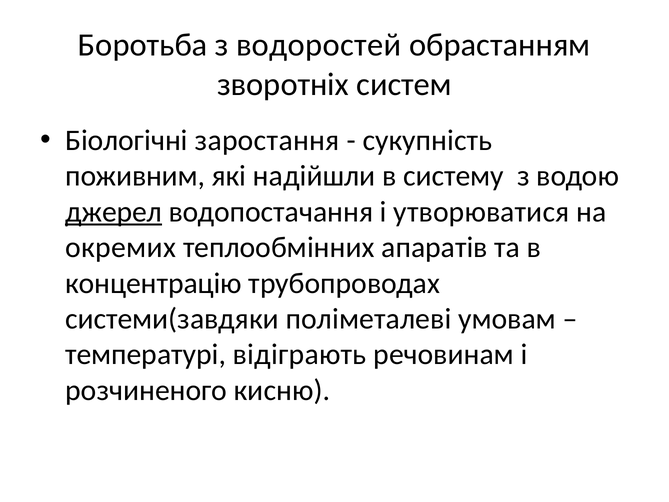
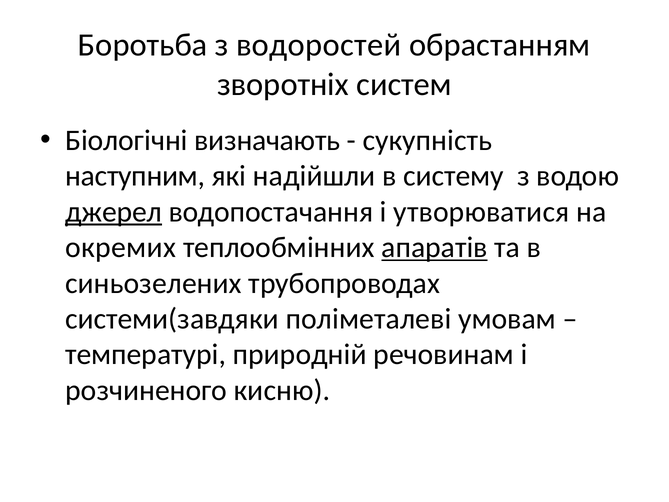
заростання: заростання -> визначають
поживним: поживним -> наступним
апаратів underline: none -> present
концентрацію: концентрацію -> синьозелених
відіграють: відіграють -> природній
